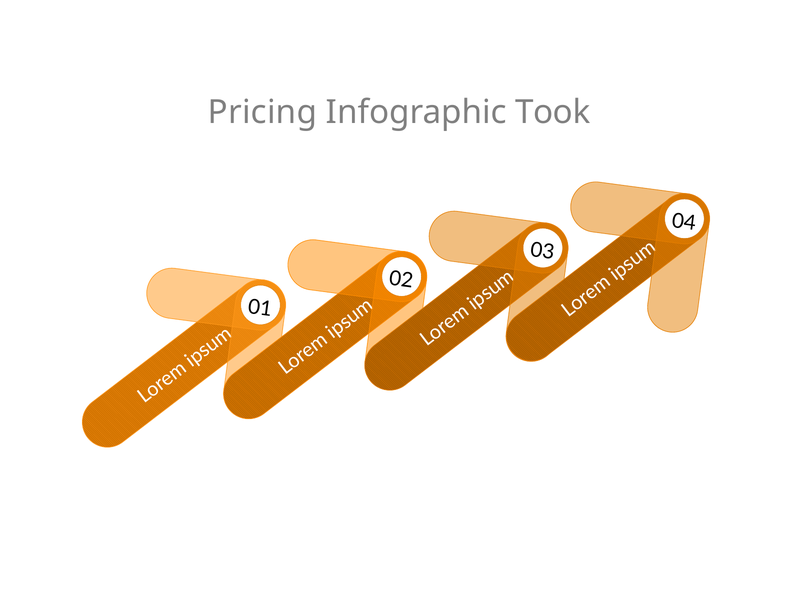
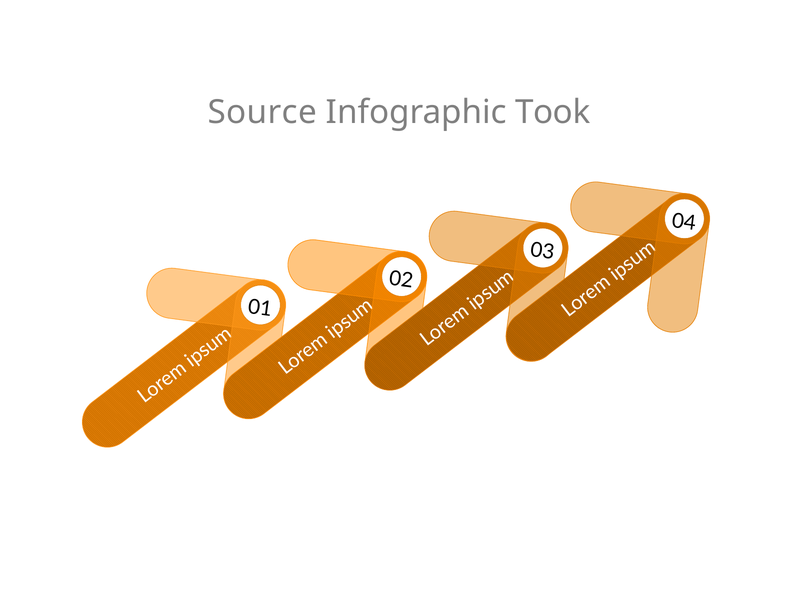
Pricing: Pricing -> Source
